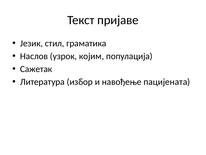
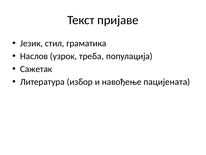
којим: којим -> треба
